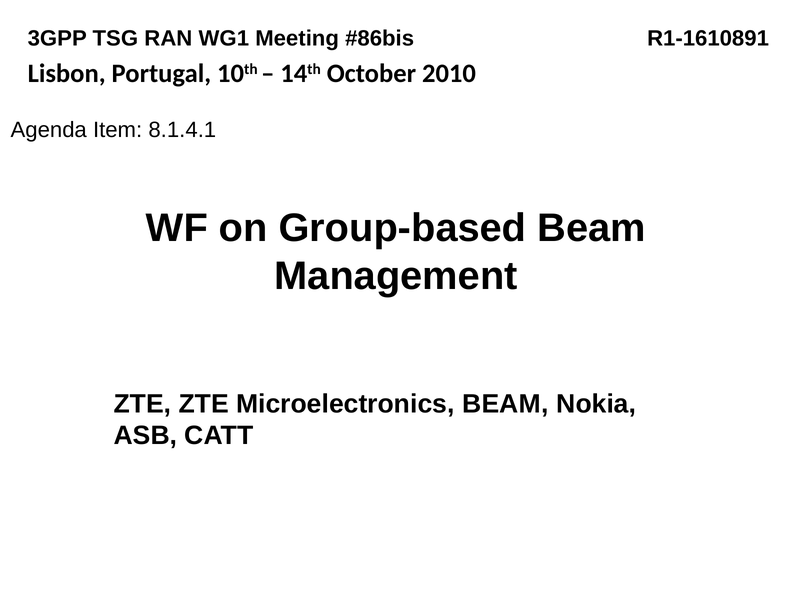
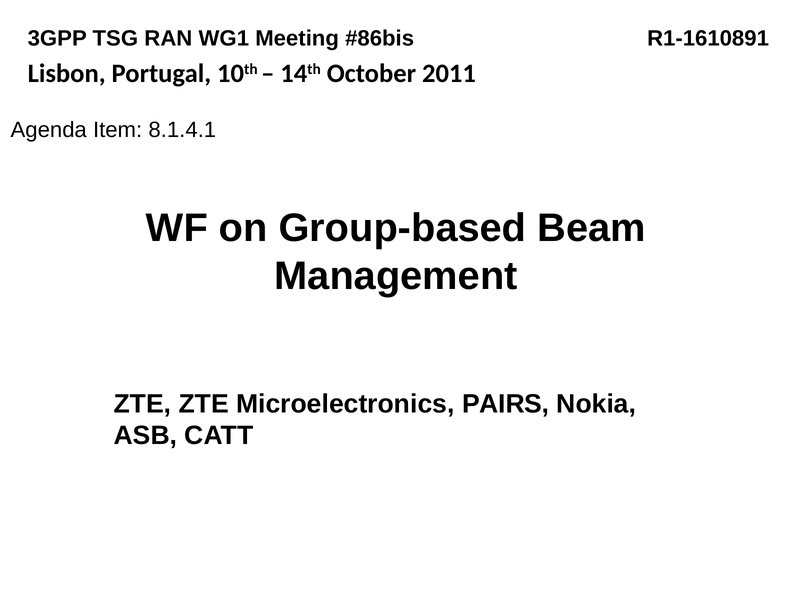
2010: 2010 -> 2011
Microelectronics BEAM: BEAM -> PAIRS
